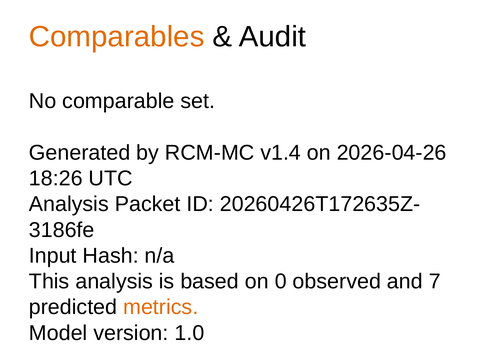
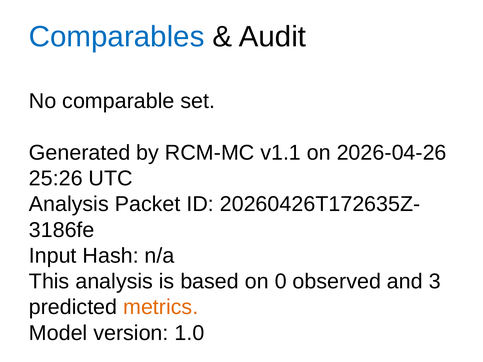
Comparables colour: orange -> blue
v1.4: v1.4 -> v1.1
18:26: 18:26 -> 25:26
7: 7 -> 3
